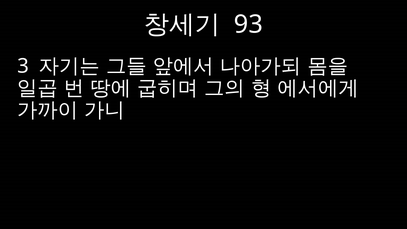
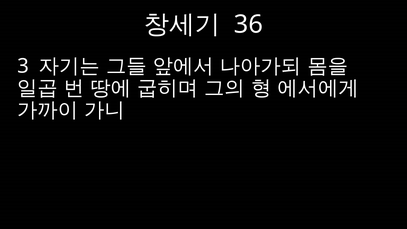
93: 93 -> 36
